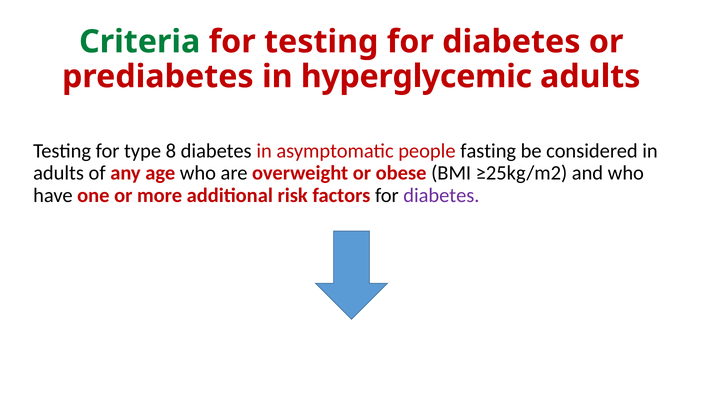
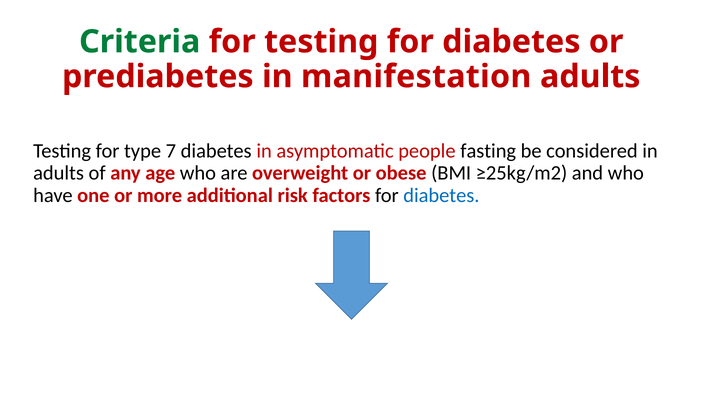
hyperglycemic: hyperglycemic -> manifestation
8: 8 -> 7
diabetes at (441, 195) colour: purple -> blue
